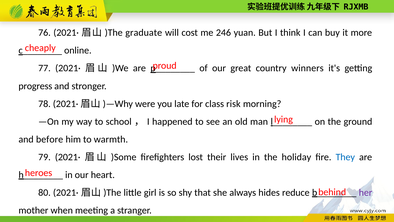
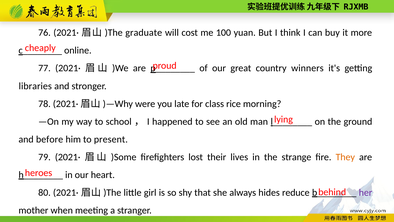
246: 246 -> 100
progress: progress -> libraries
risk: risk -> rice
warmth: warmth -> present
holiday: holiday -> strange
They colour: blue -> orange
